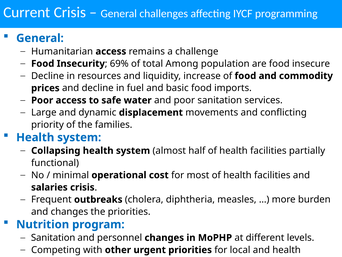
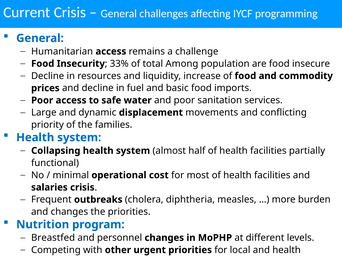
69%: 69% -> 33%
Sanitation at (53, 237): Sanitation -> Breastfed
